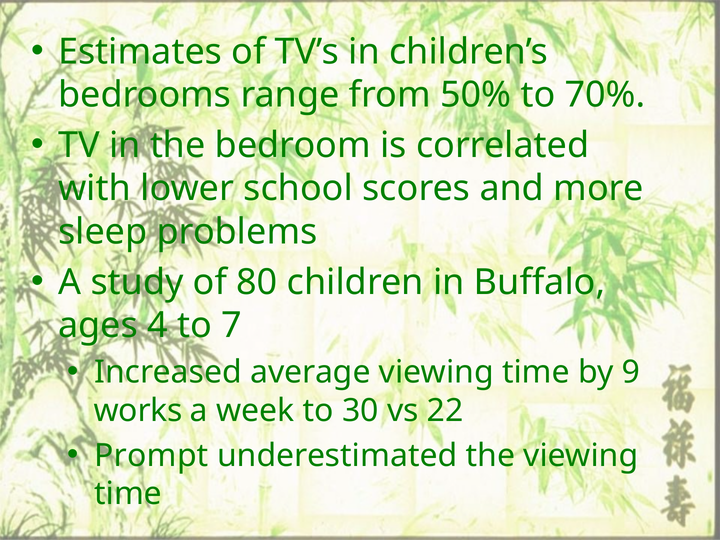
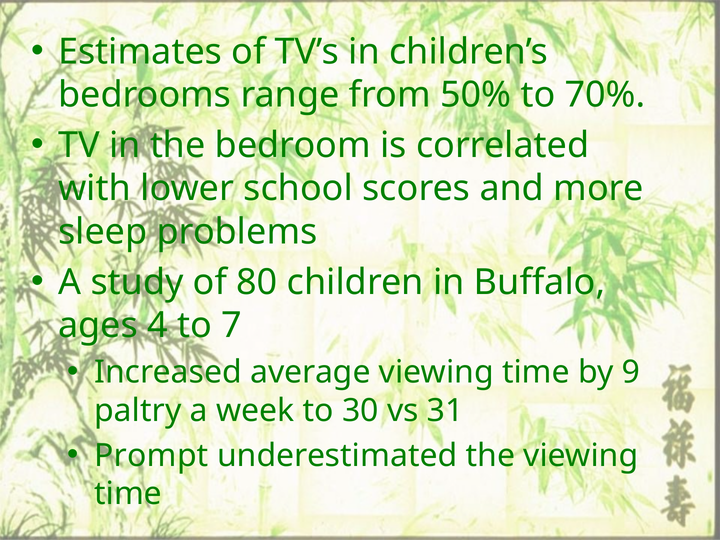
works: works -> paltry
22: 22 -> 31
